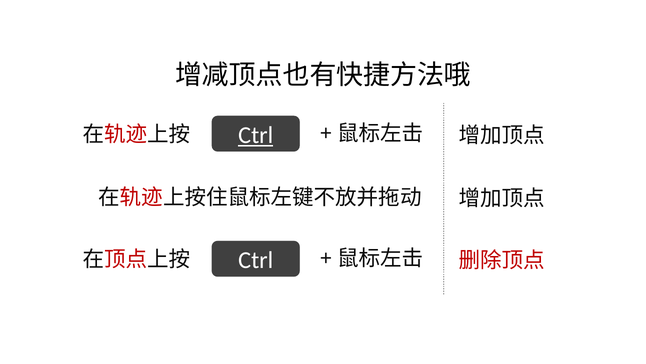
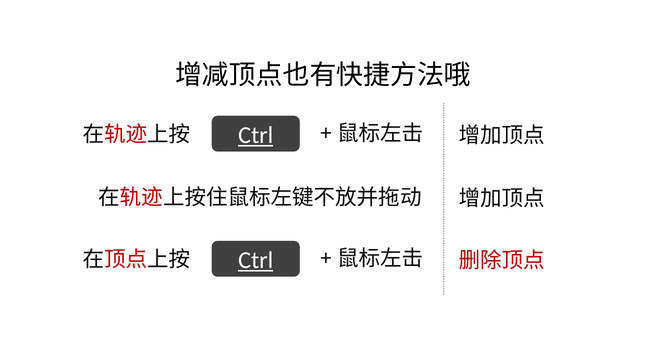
Ctrl at (256, 260) underline: none -> present
